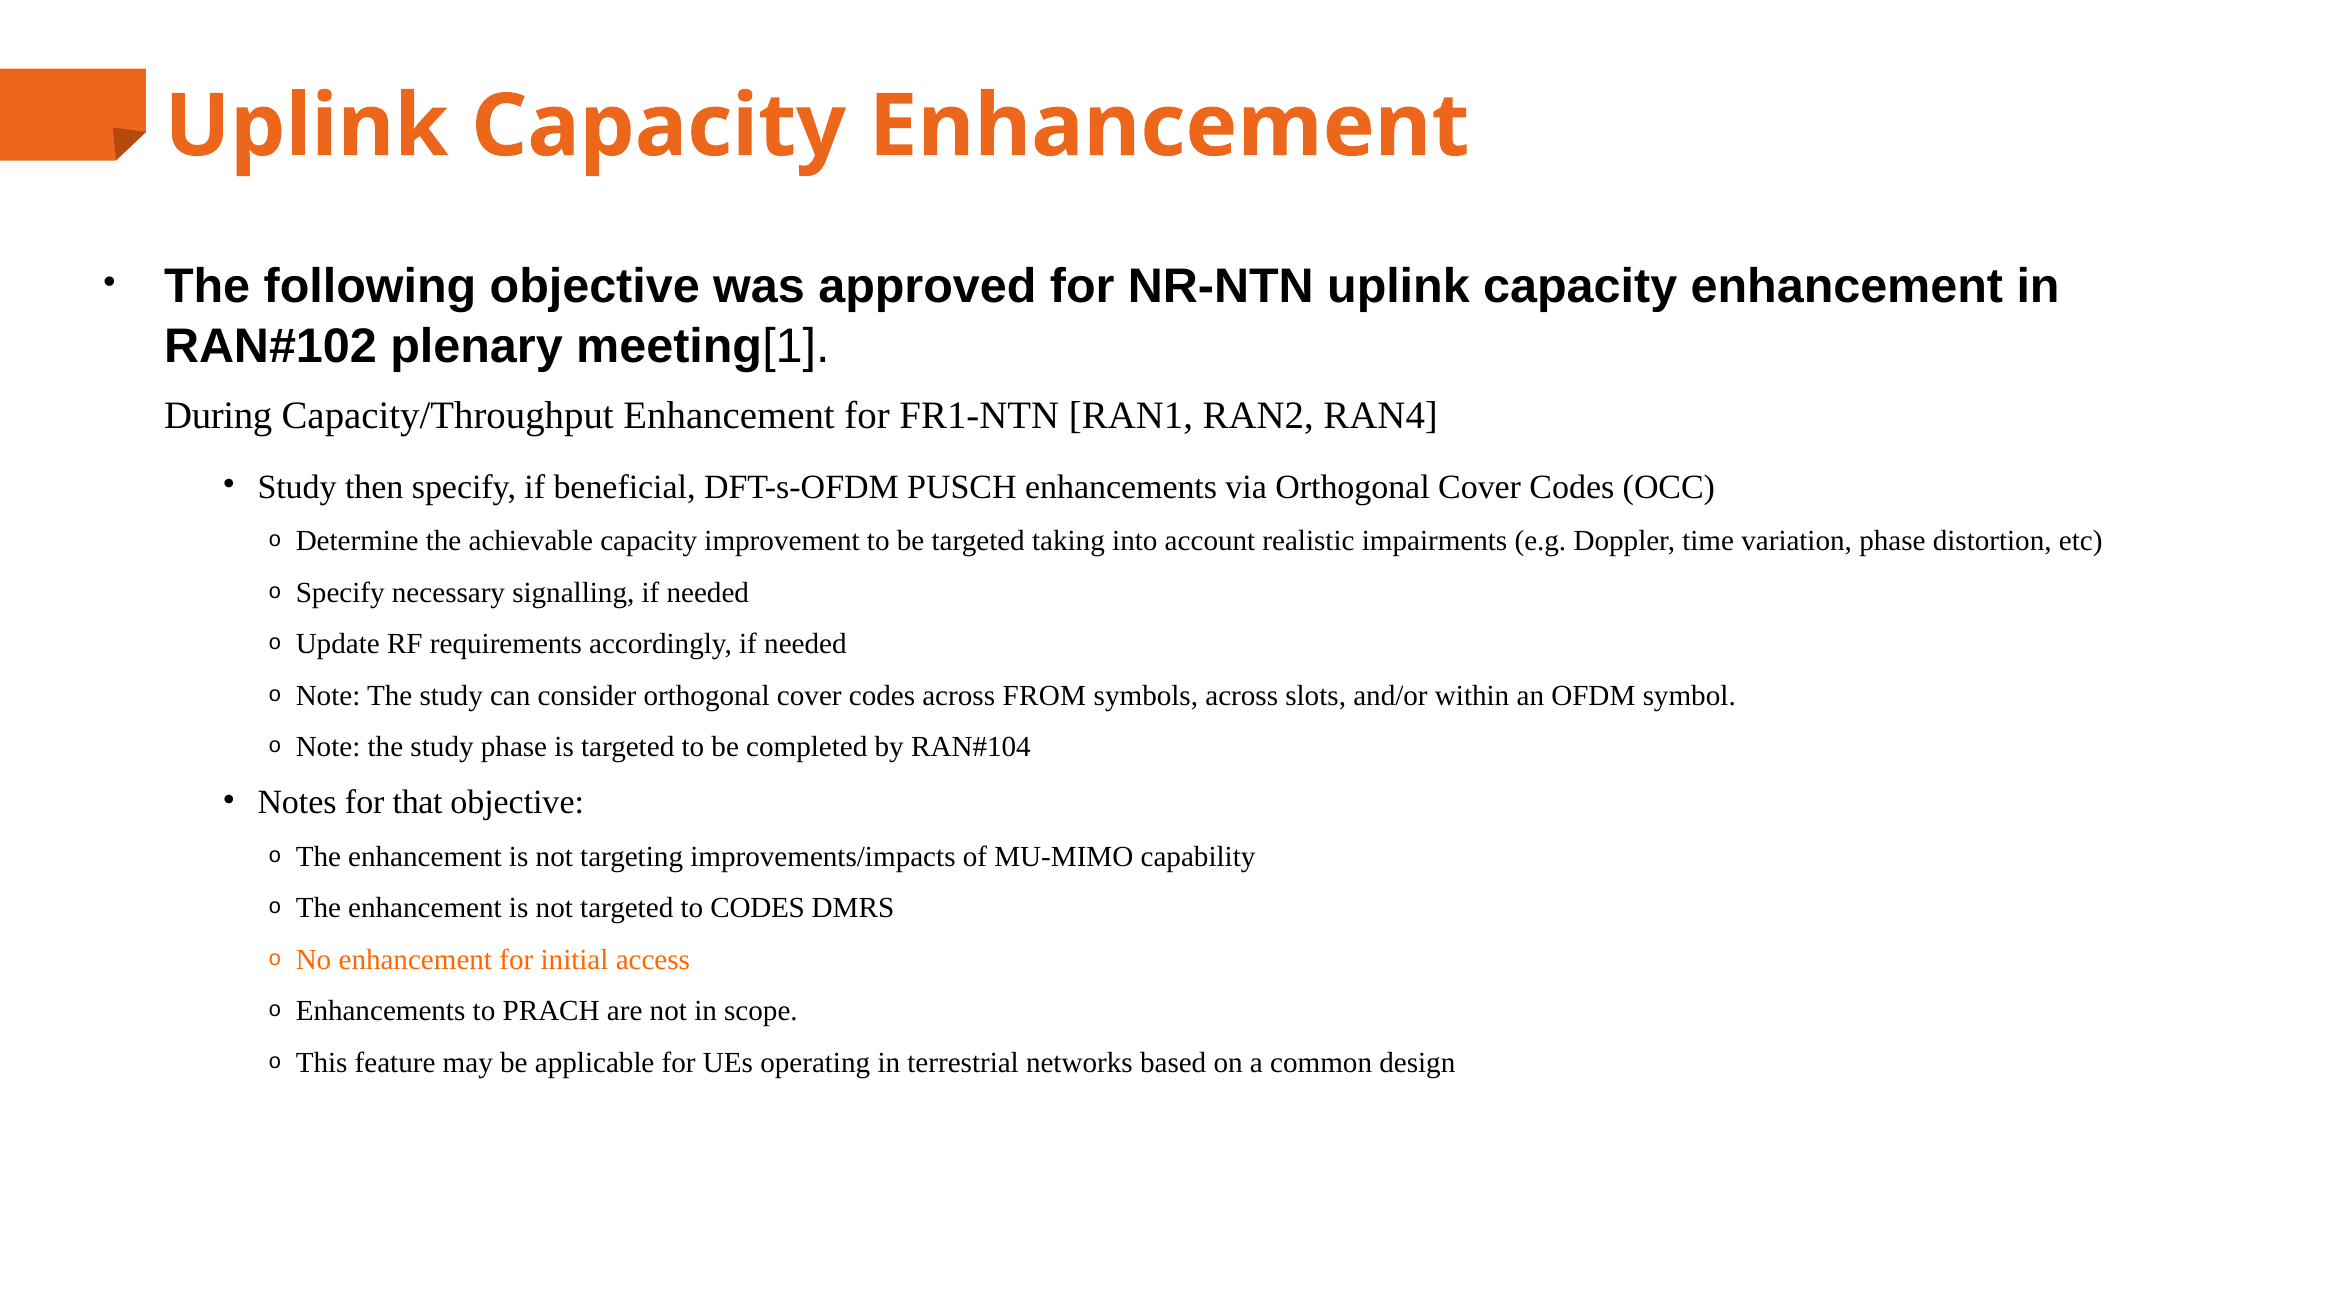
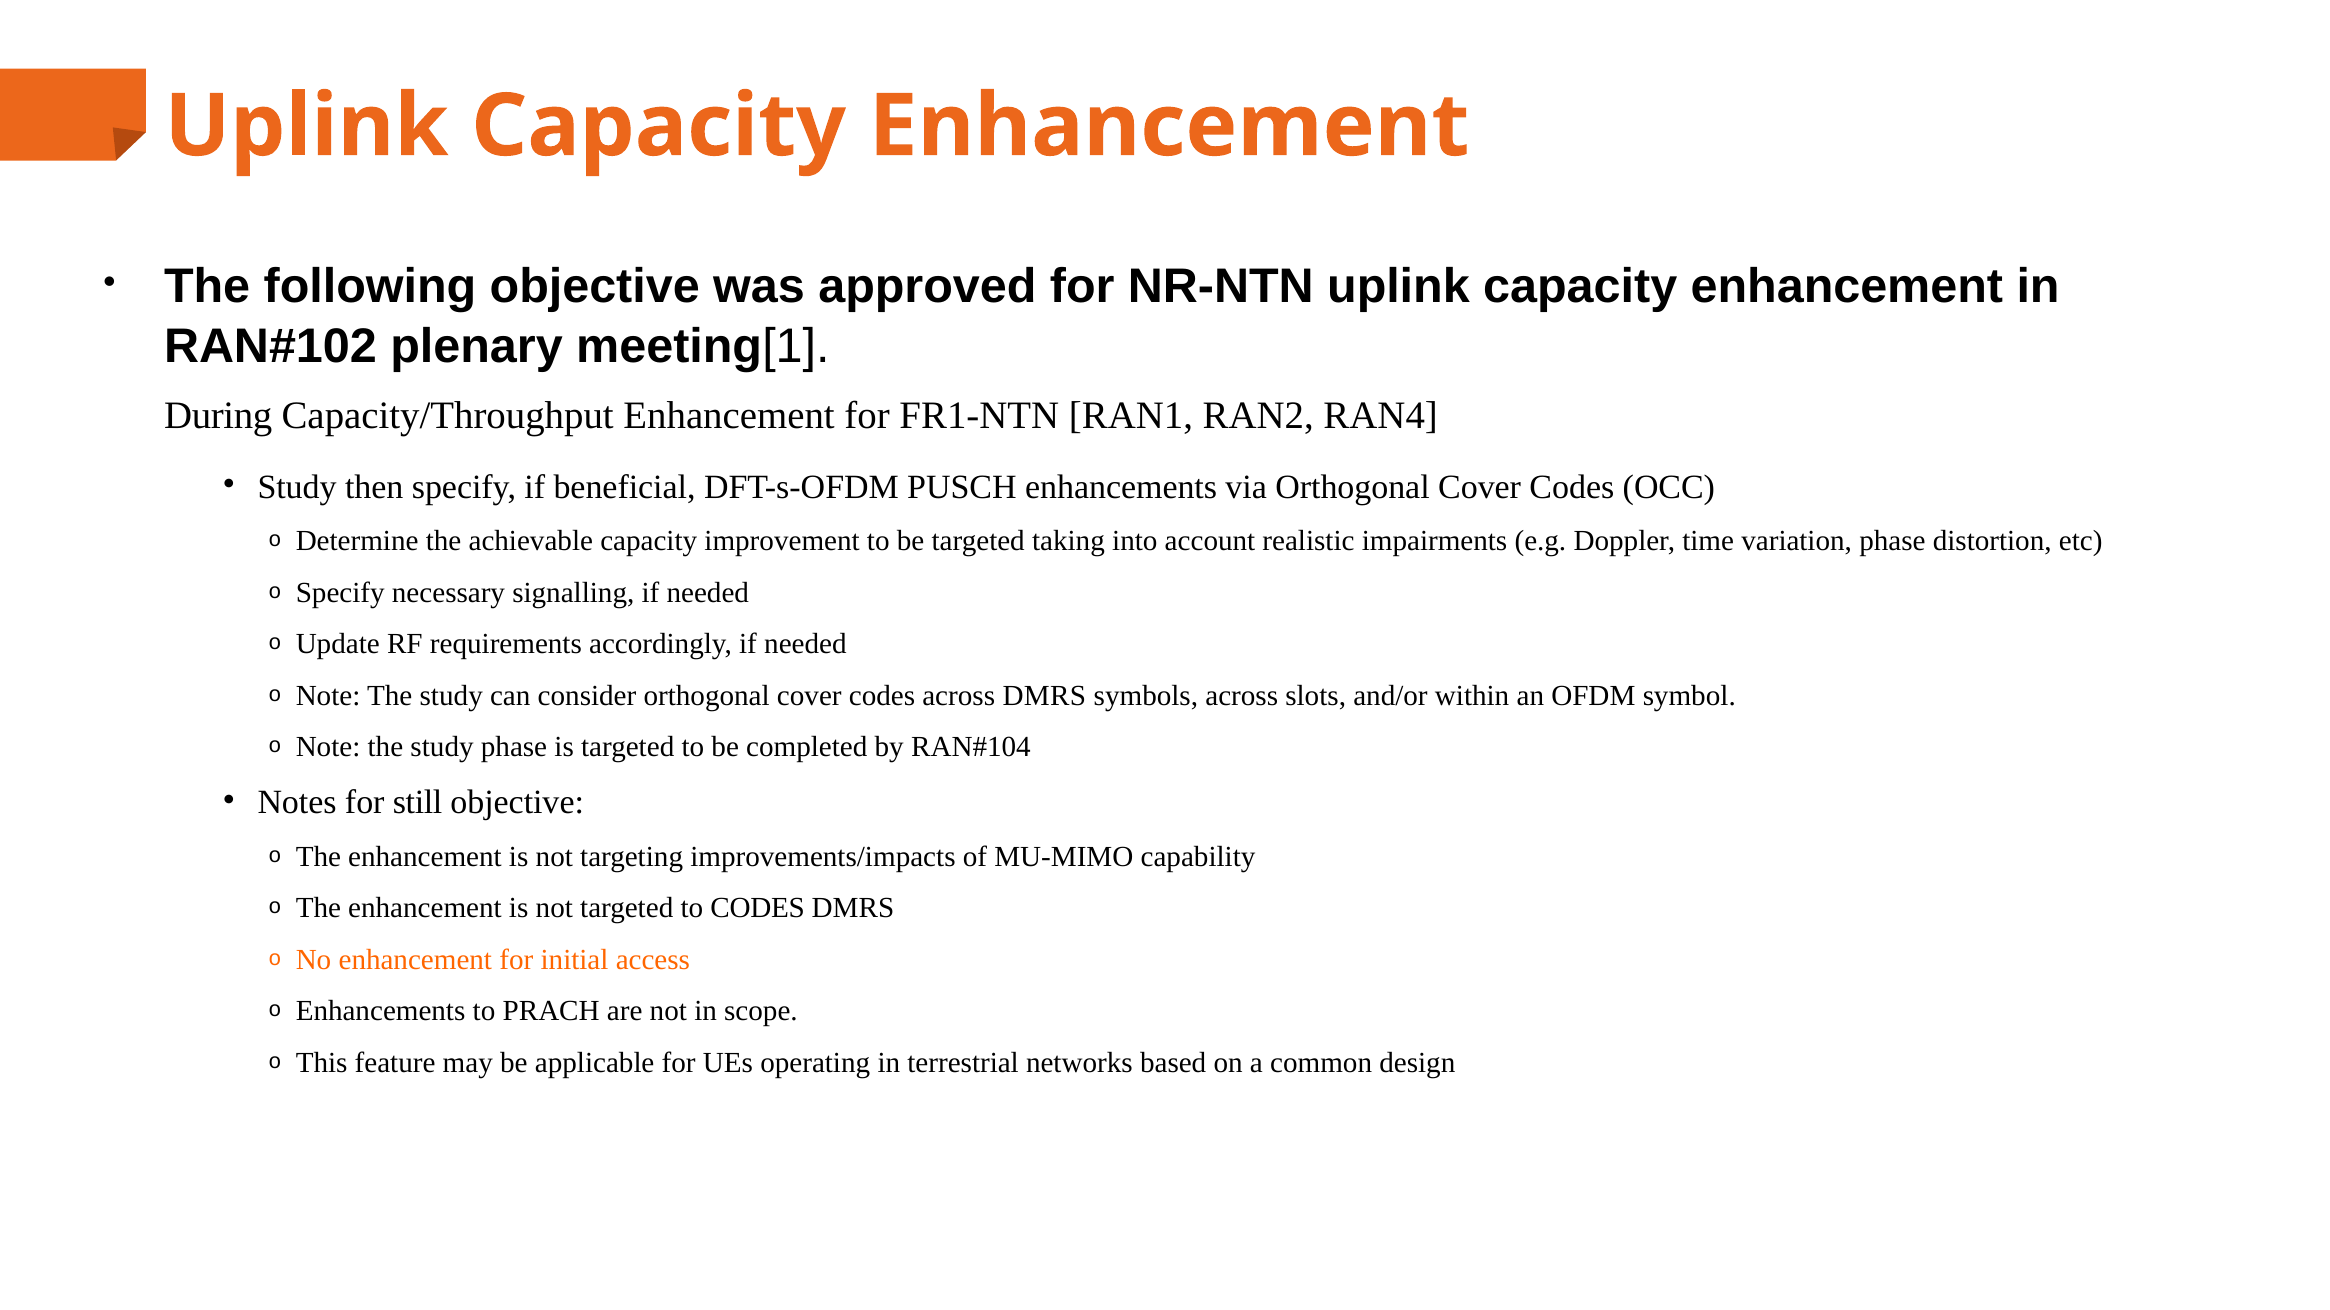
across FROM: FROM -> DMRS
that: that -> still
